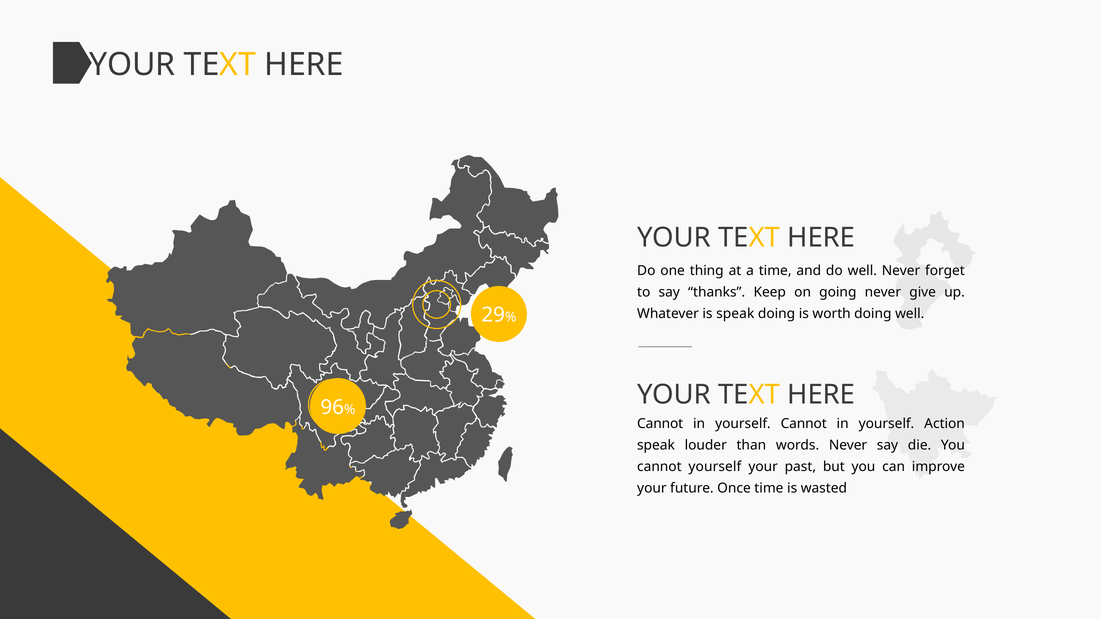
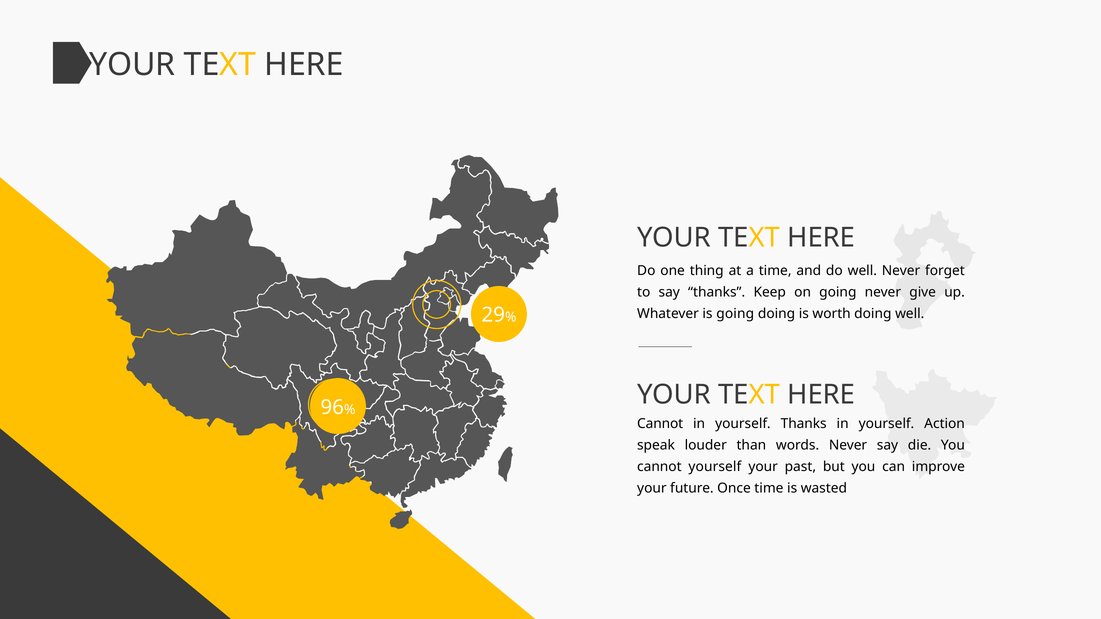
is speak: speak -> going
yourself Cannot: Cannot -> Thanks
